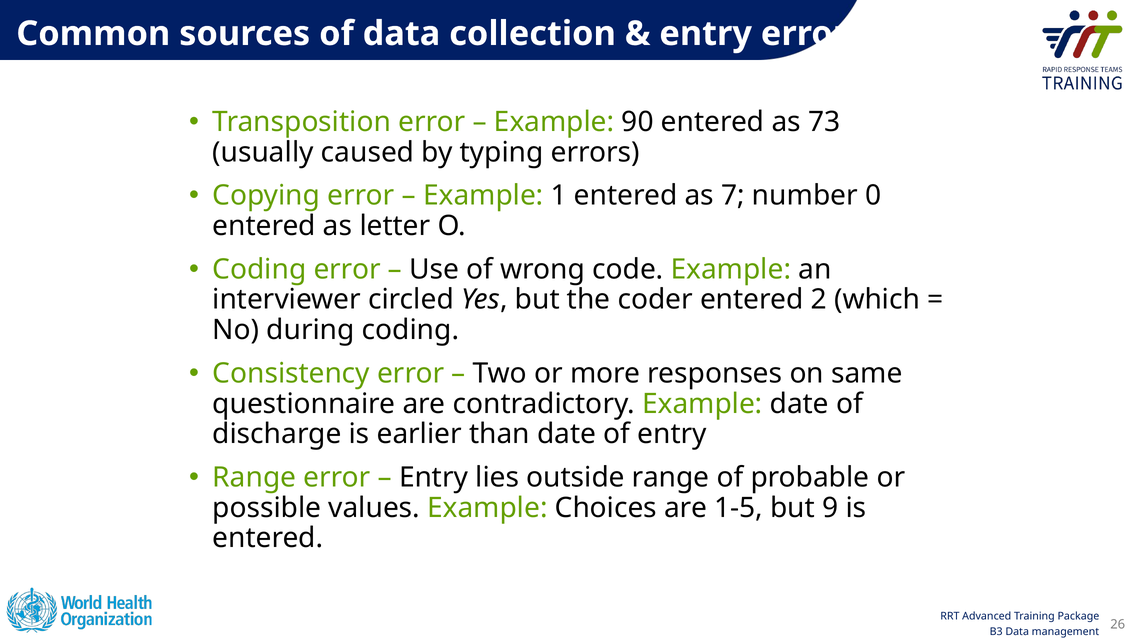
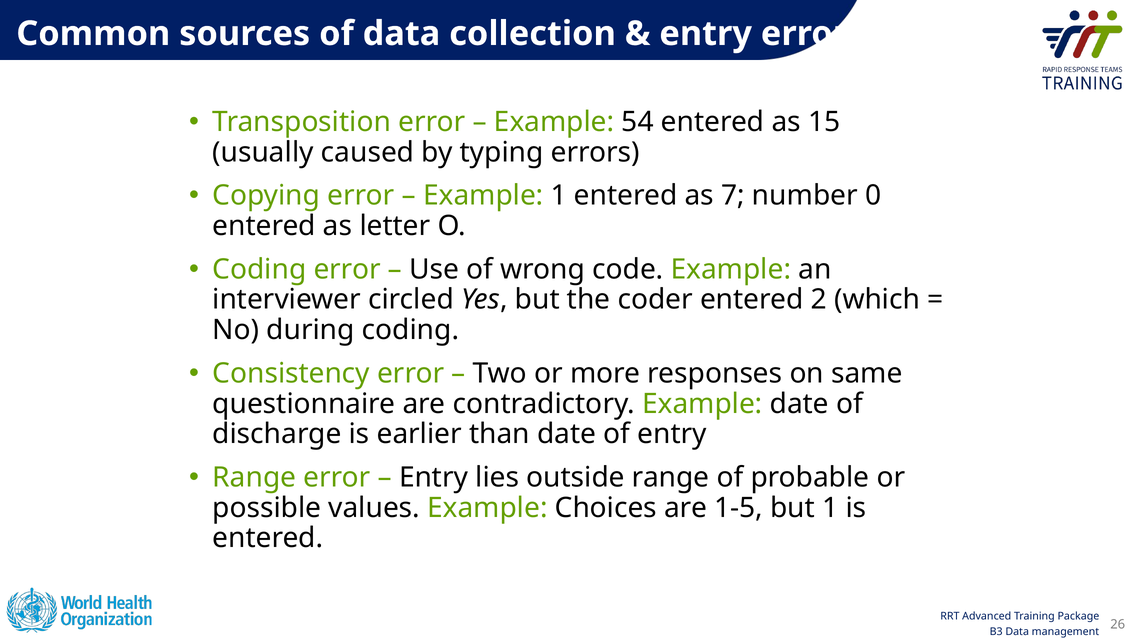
90: 90 -> 54
73: 73 -> 15
but 9: 9 -> 1
